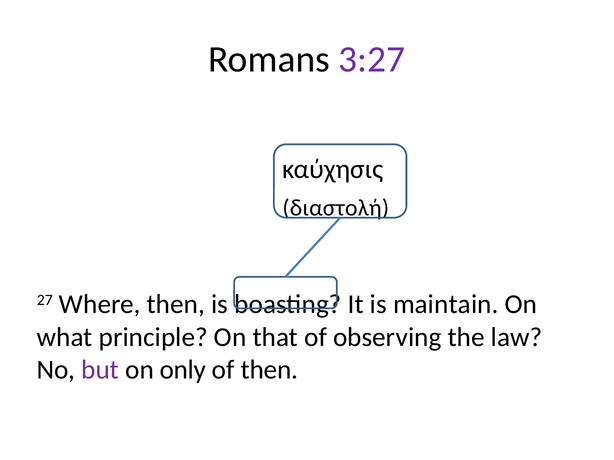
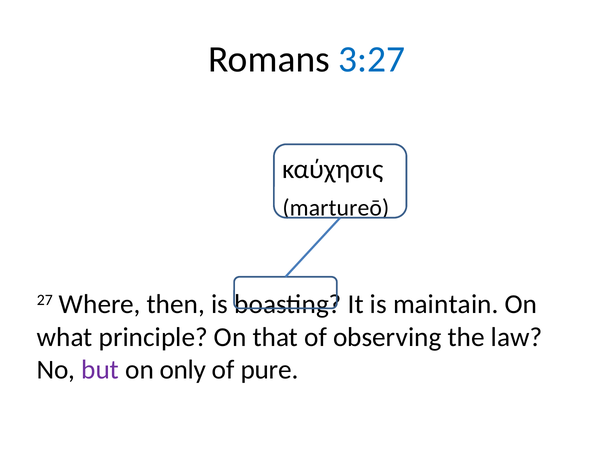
3:27 colour: purple -> blue
διαστολή: διαστολή -> martureō
of then: then -> pure
